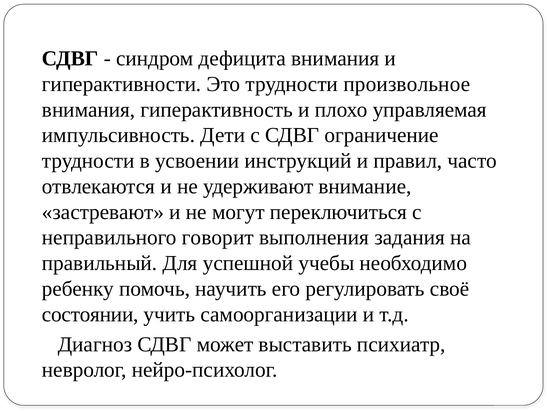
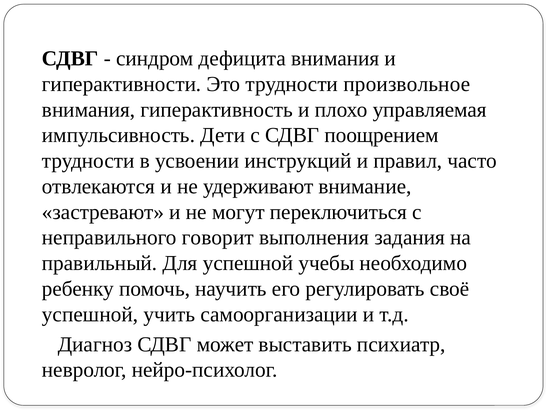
ограничение: ограничение -> поощрением
состоянии at (90, 314): состоянии -> успешной
